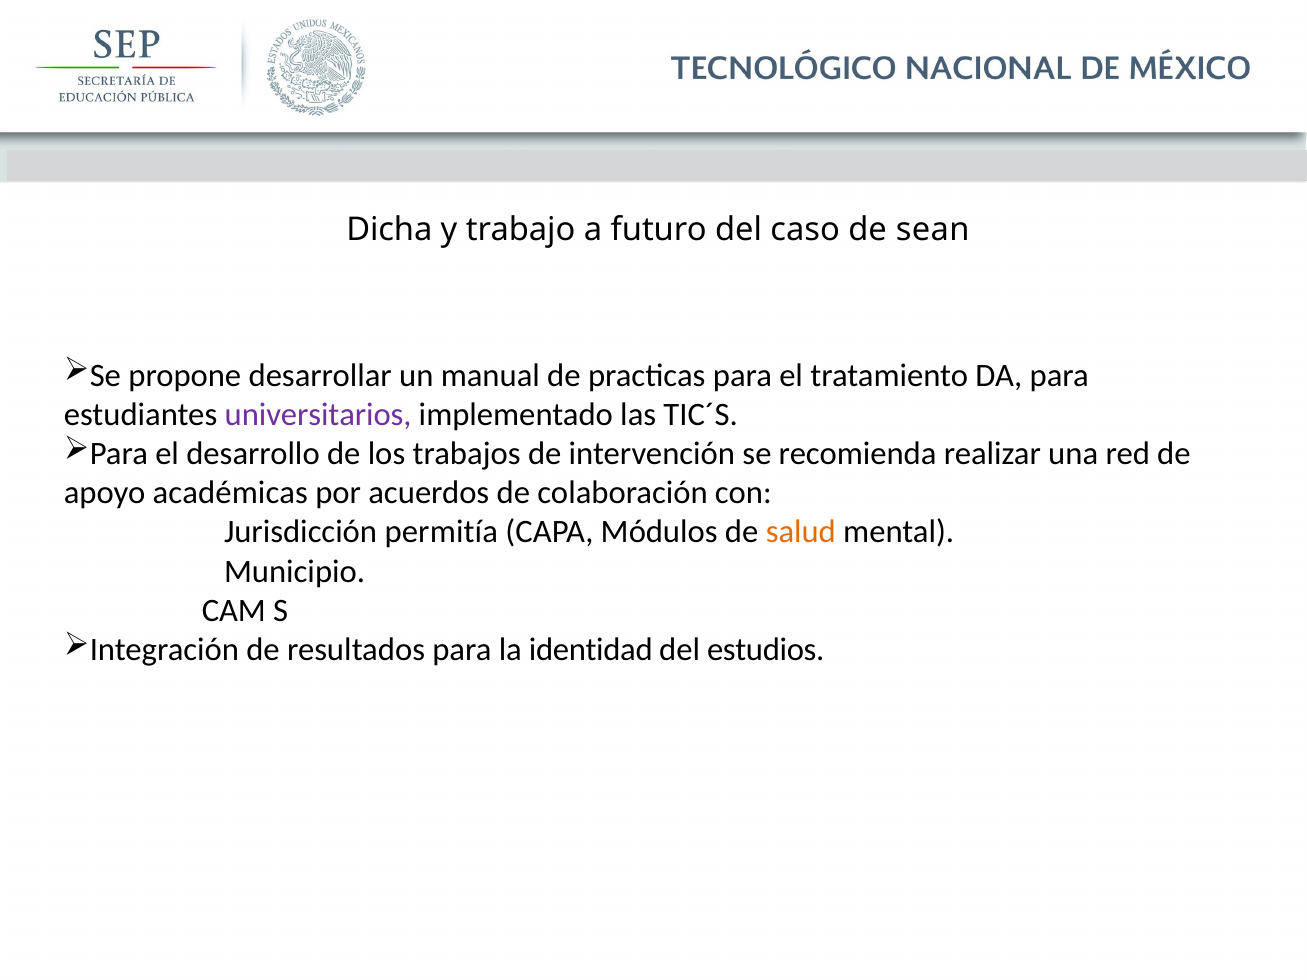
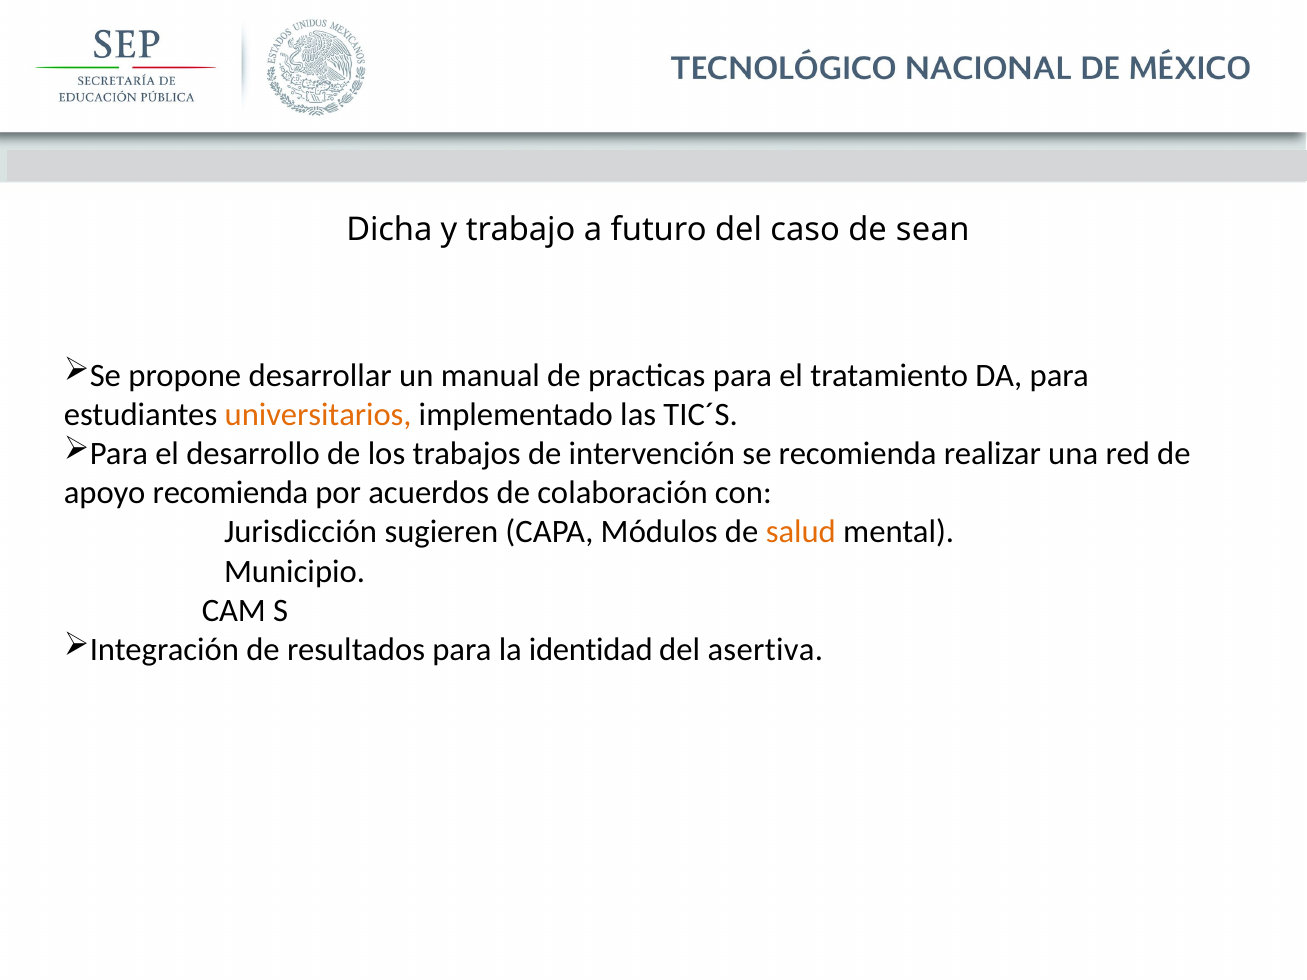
universitarios colour: purple -> orange
apoyo académicas: académicas -> recomienda
permitía: permitía -> sugieren
estudios: estudios -> asertiva
